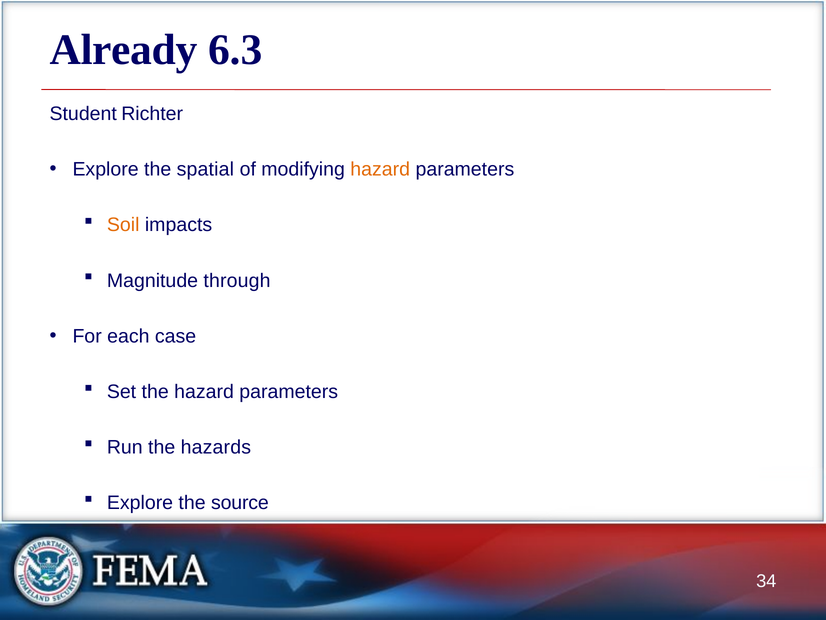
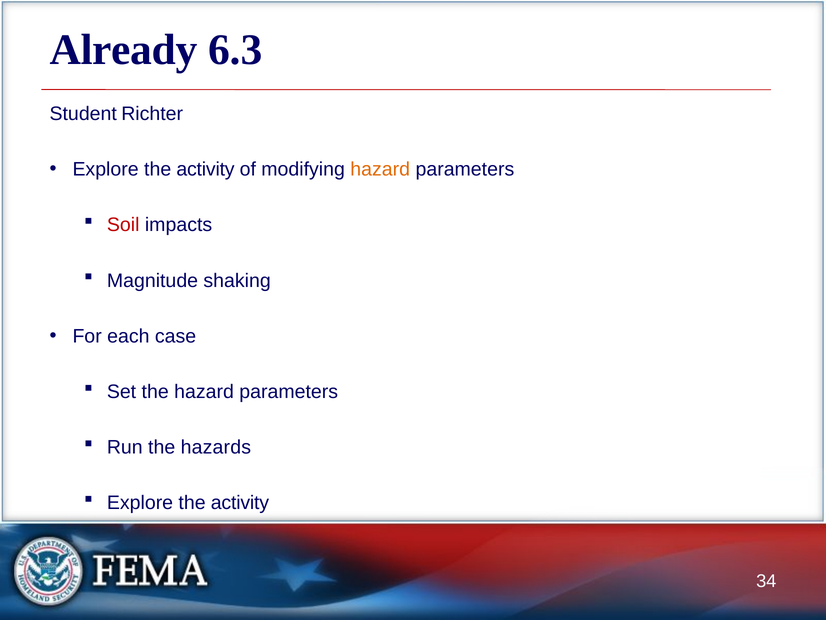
spatial at (205, 169): spatial -> activity
Soil colour: orange -> red
through: through -> shaking
source at (240, 503): source -> activity
